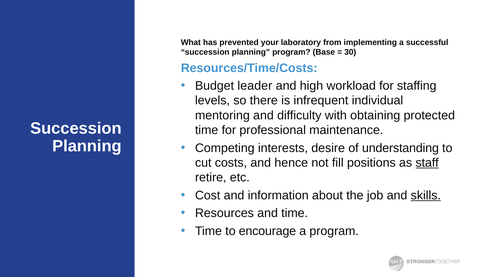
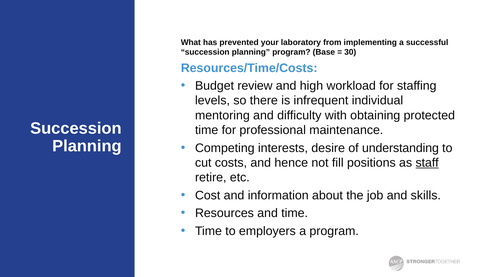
leader: leader -> review
skills underline: present -> none
encourage: encourage -> employers
